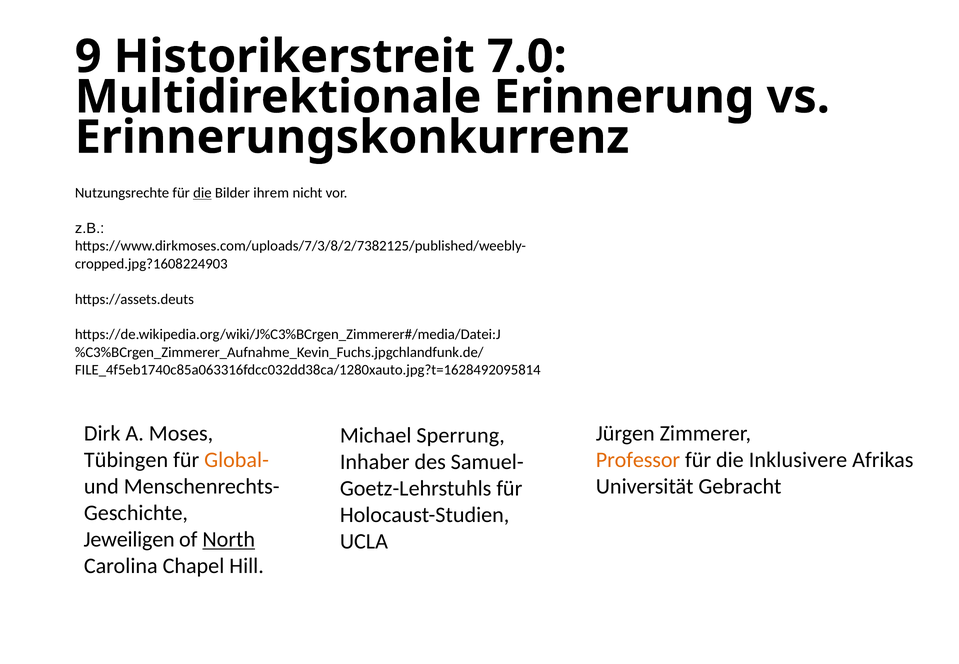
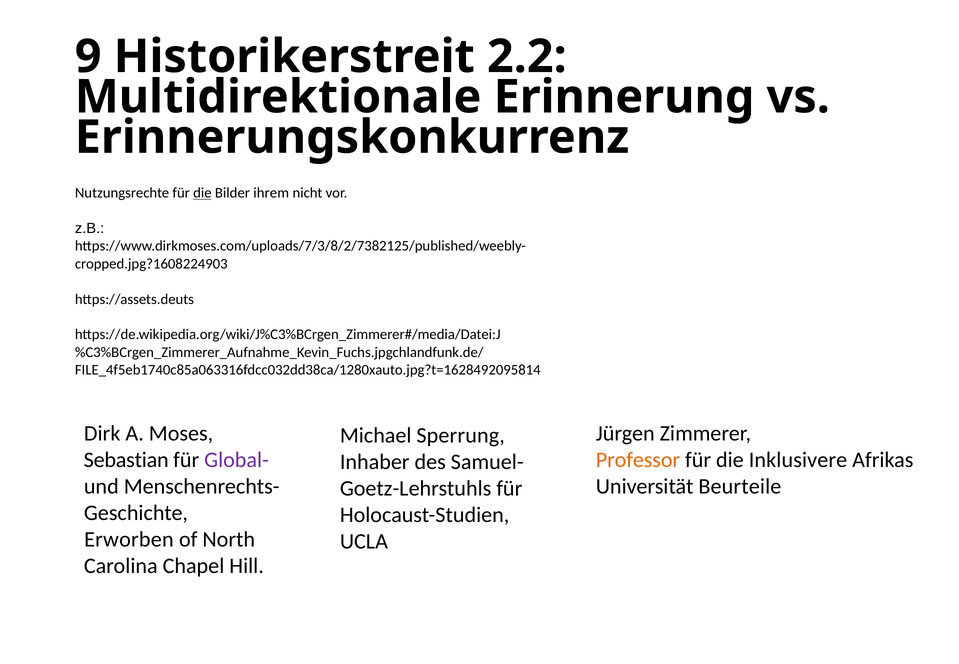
7.0: 7.0 -> 2.2
Tübingen: Tübingen -> Sebastian
Global- colour: orange -> purple
Gebracht: Gebracht -> Beurteile
Jeweiligen: Jeweiligen -> Erworben
North underline: present -> none
